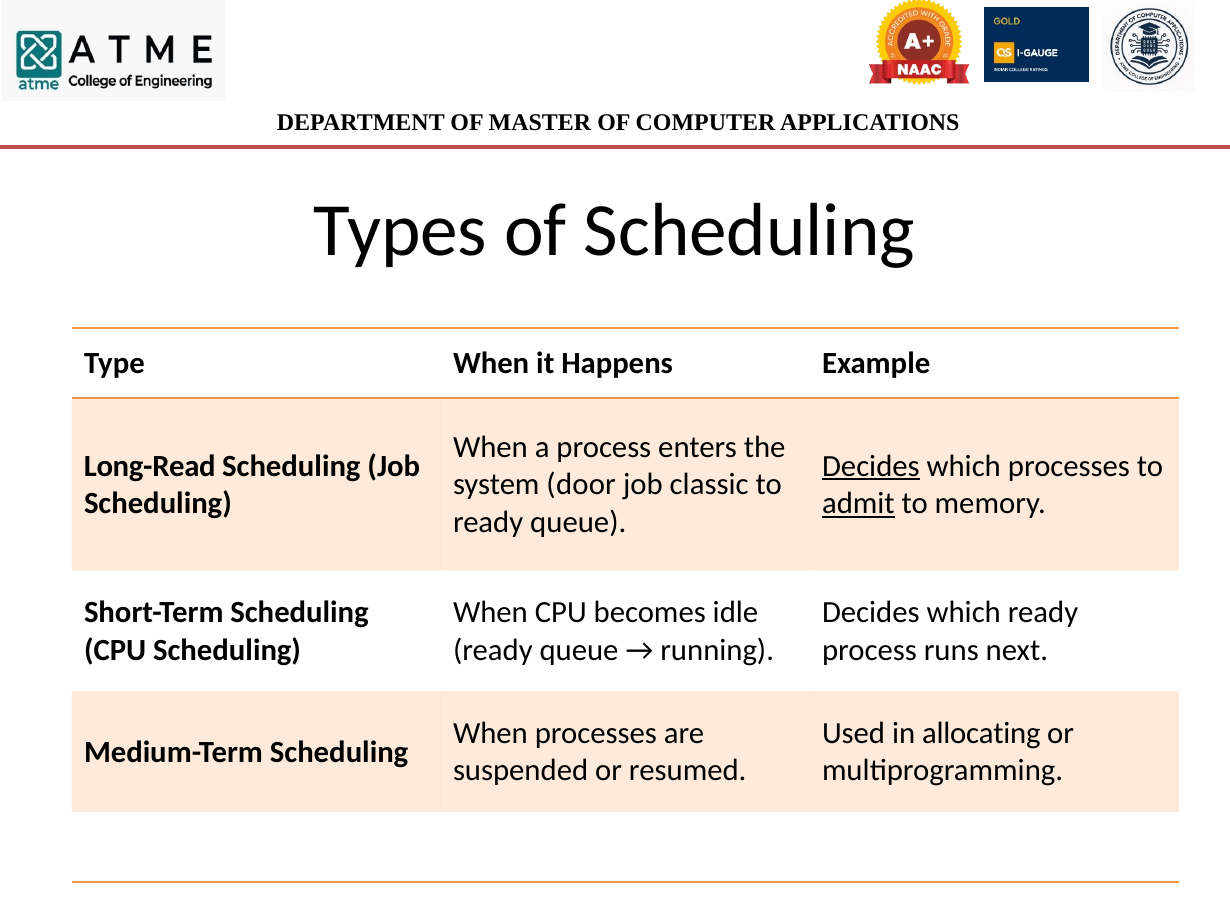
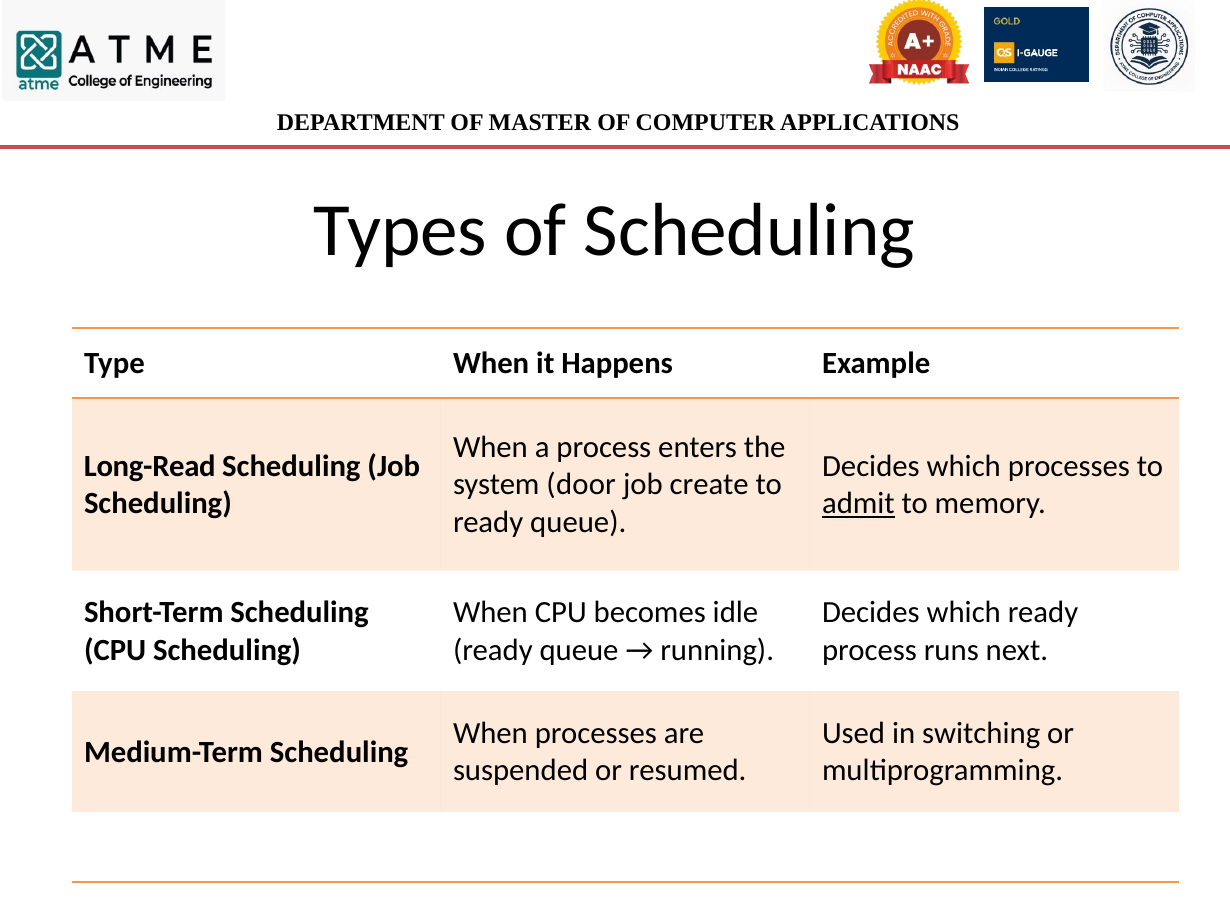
Decides at (871, 466) underline: present -> none
classic: classic -> create
allocating: allocating -> switching
